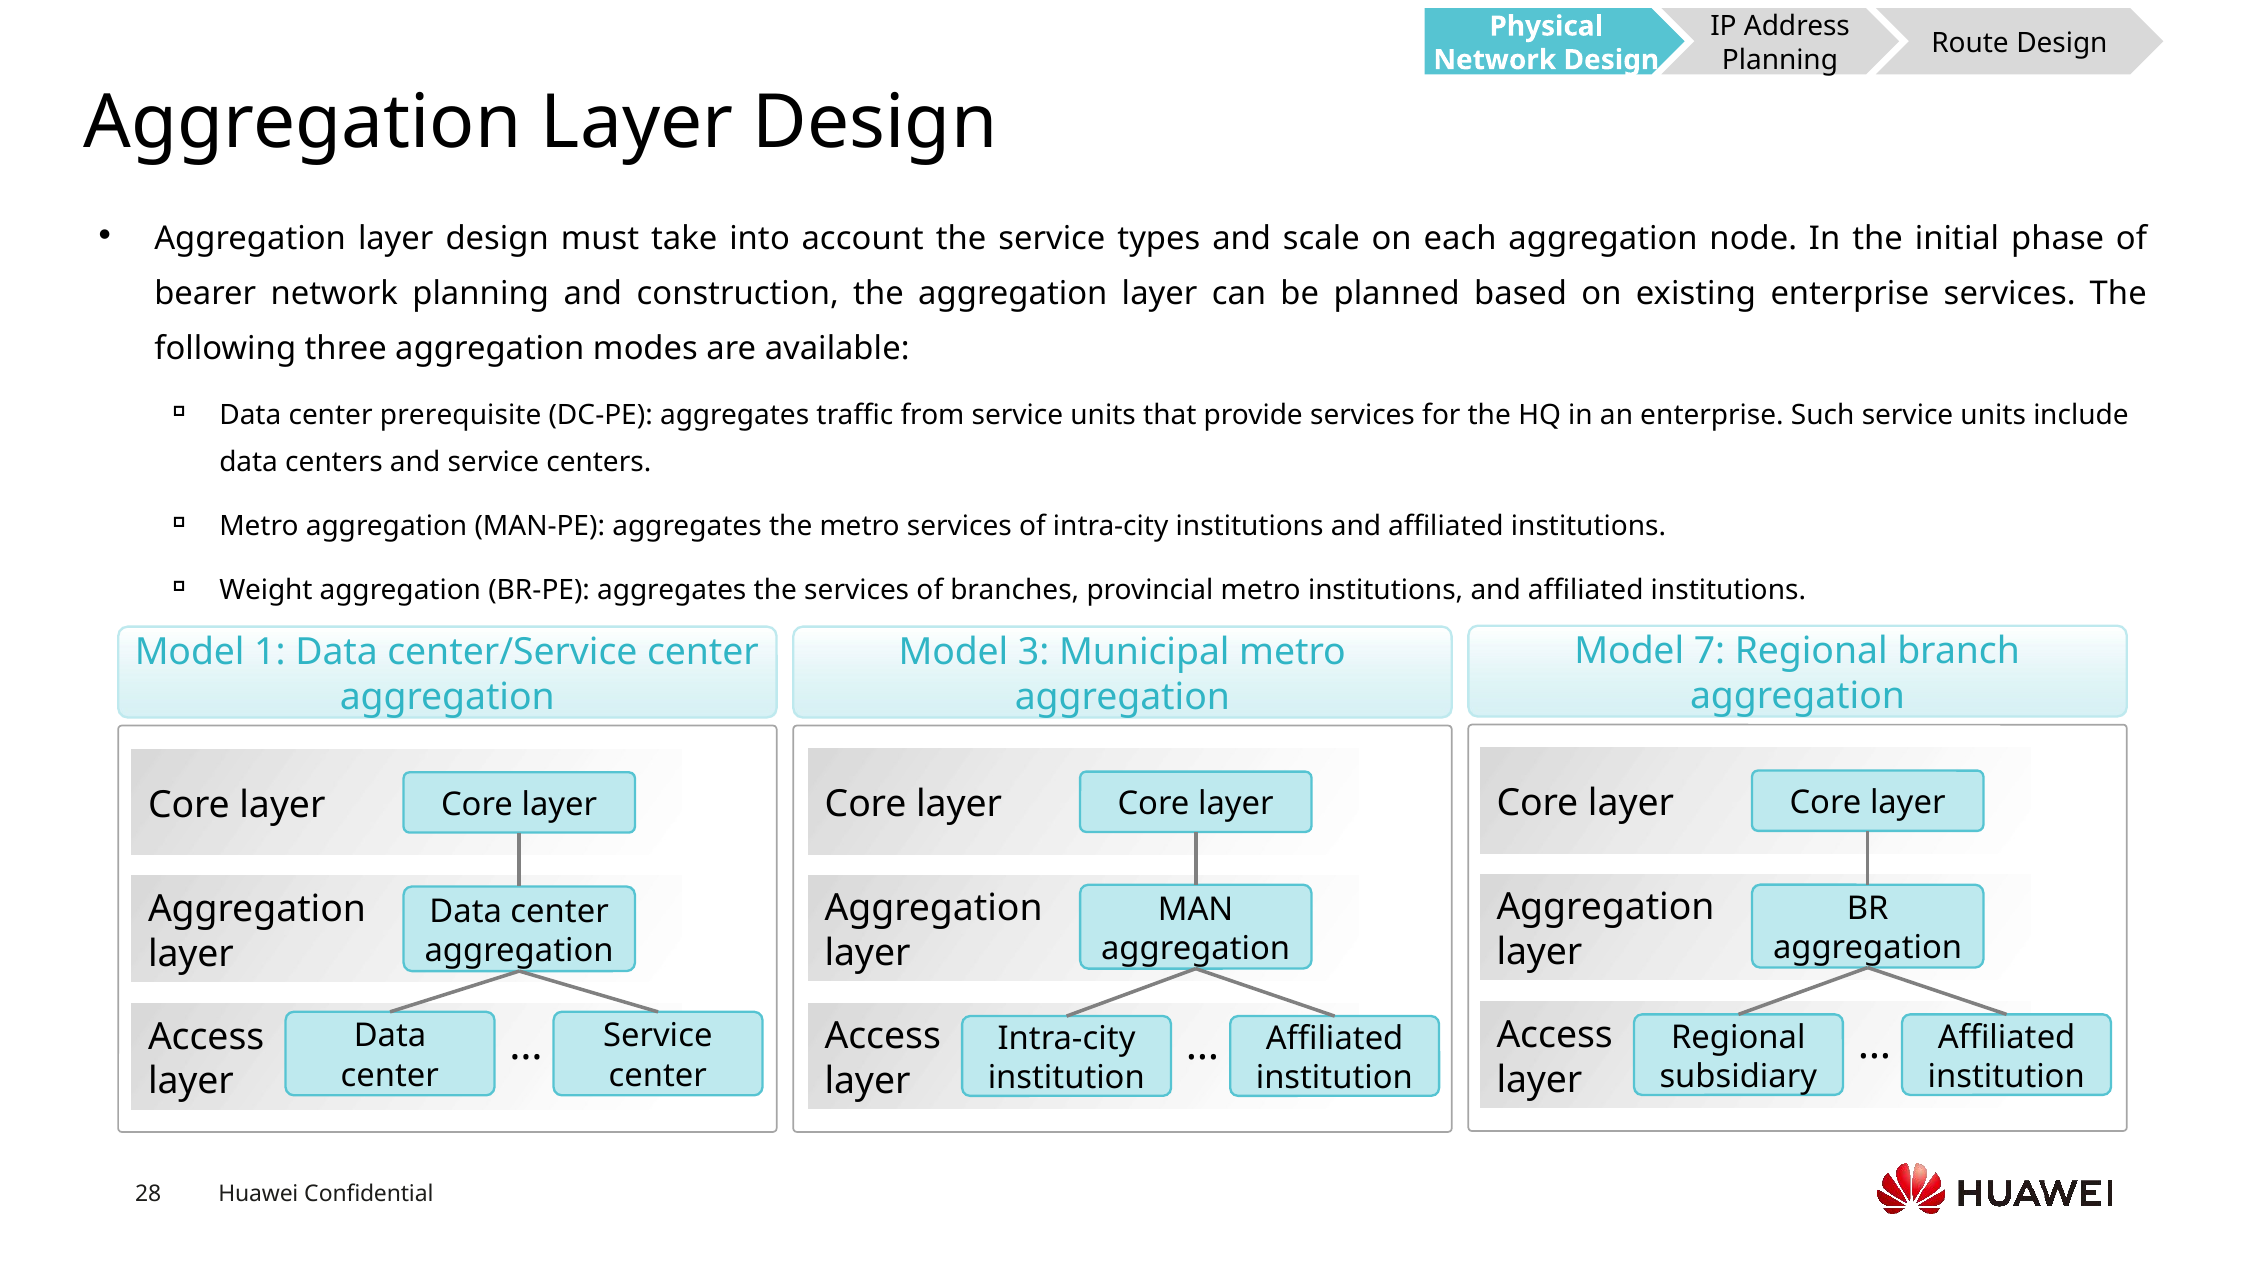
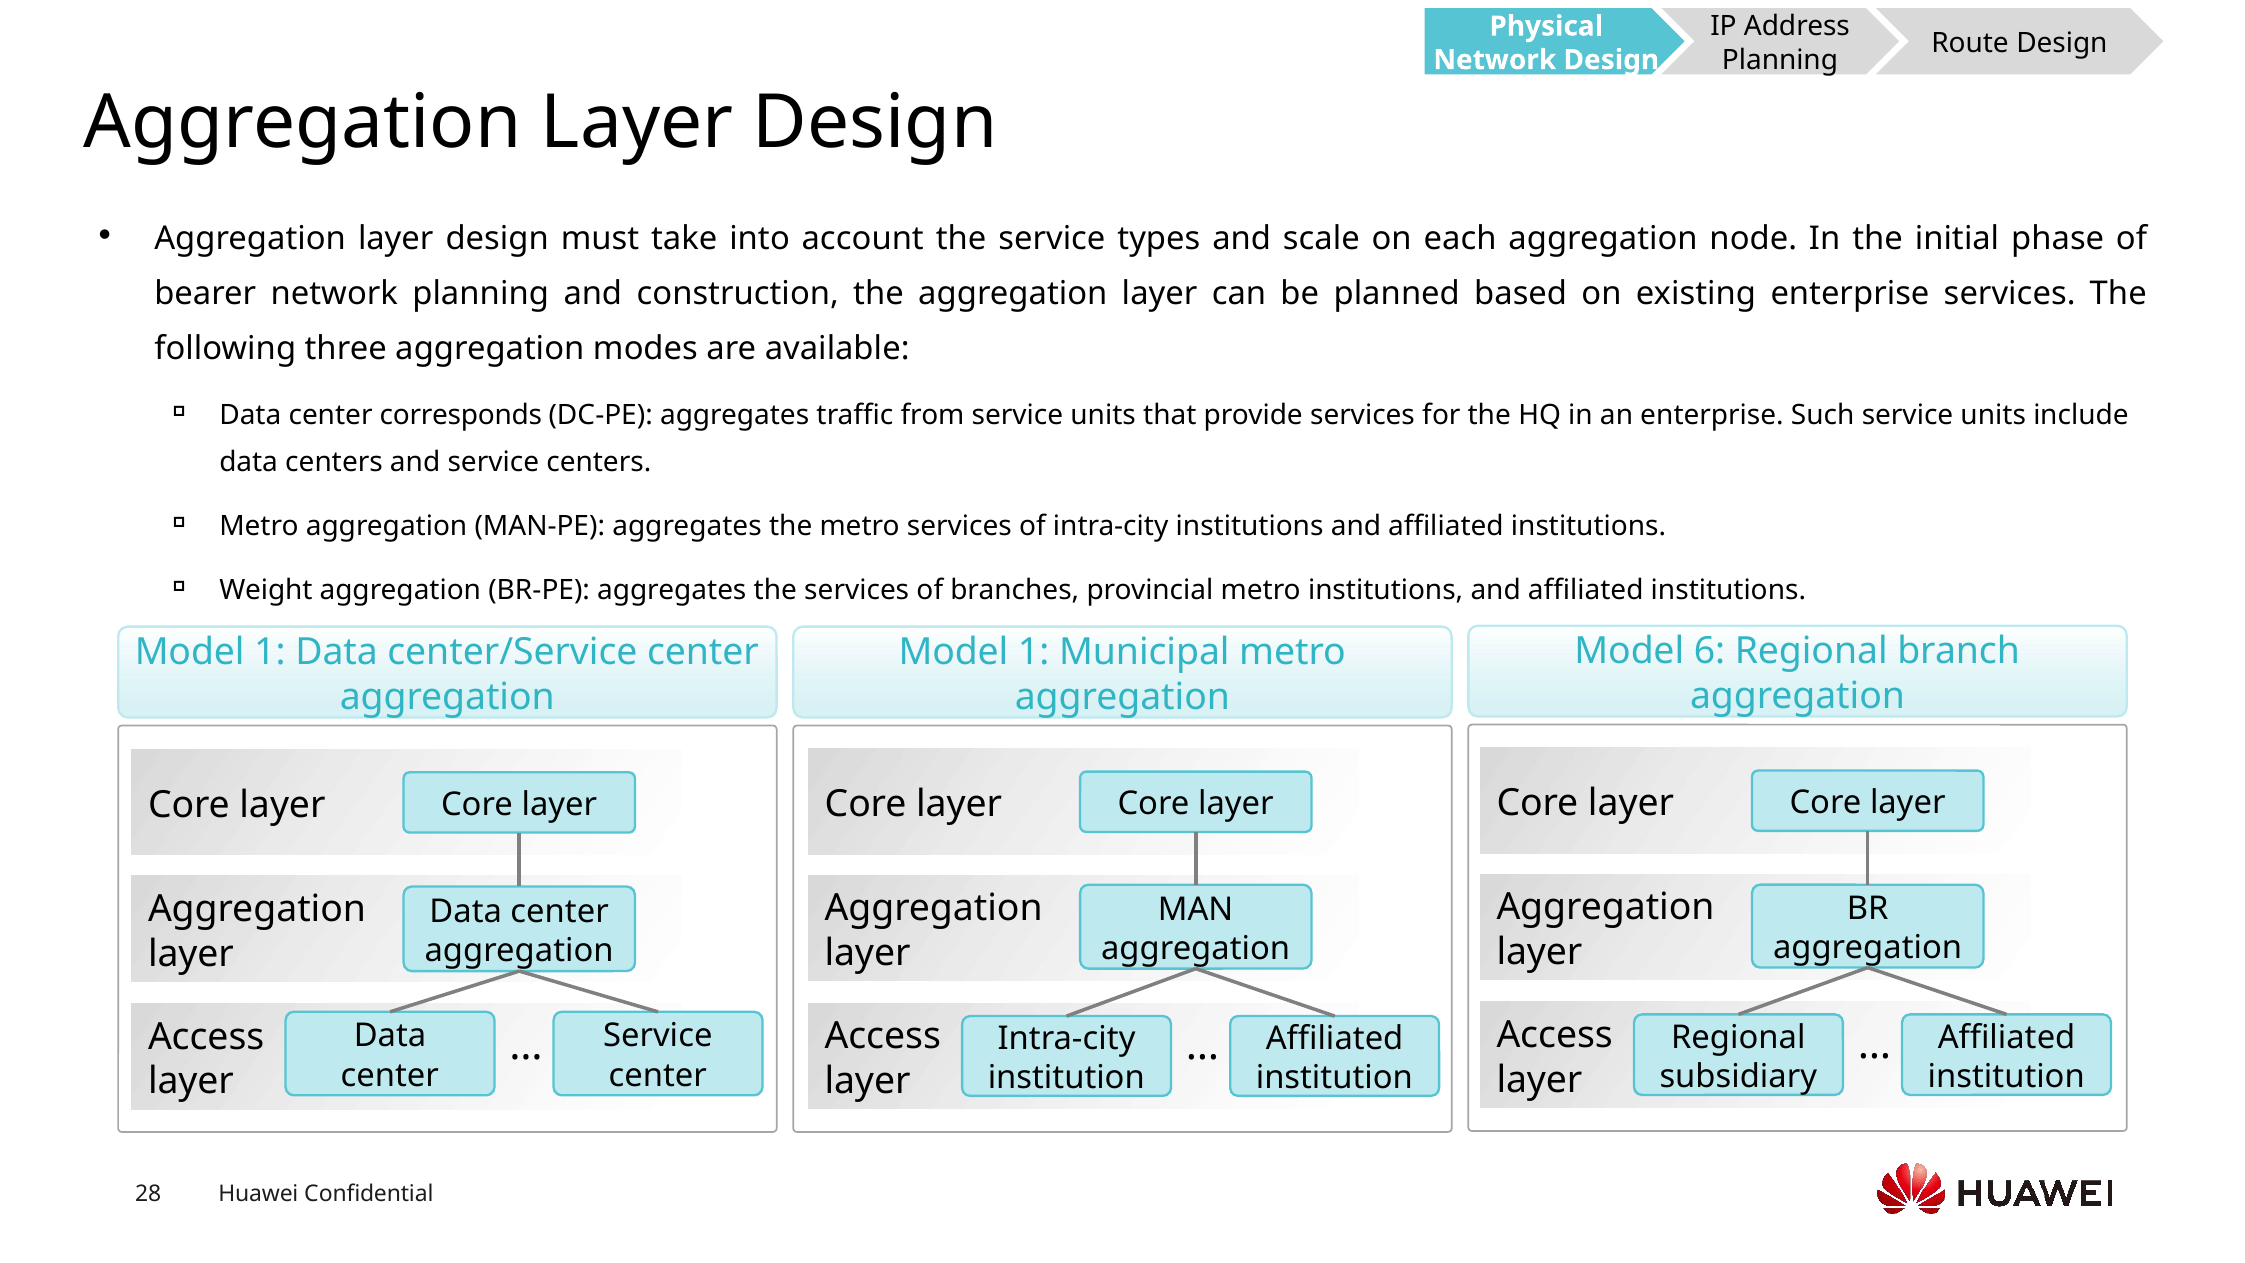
prerequisite: prerequisite -> corresponds
7: 7 -> 6
3 at (1034, 652): 3 -> 1
